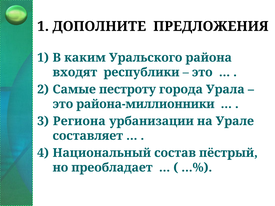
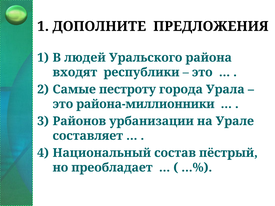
каким: каким -> людей
Региона: Региона -> Районов
